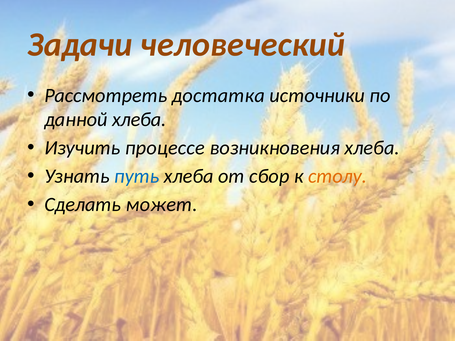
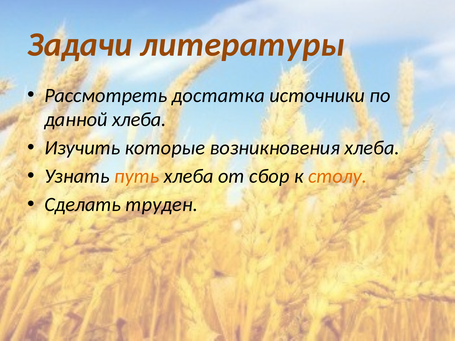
человеческий: человеческий -> литературы
процессе: процессе -> которые
путь colour: blue -> orange
может: может -> труден
